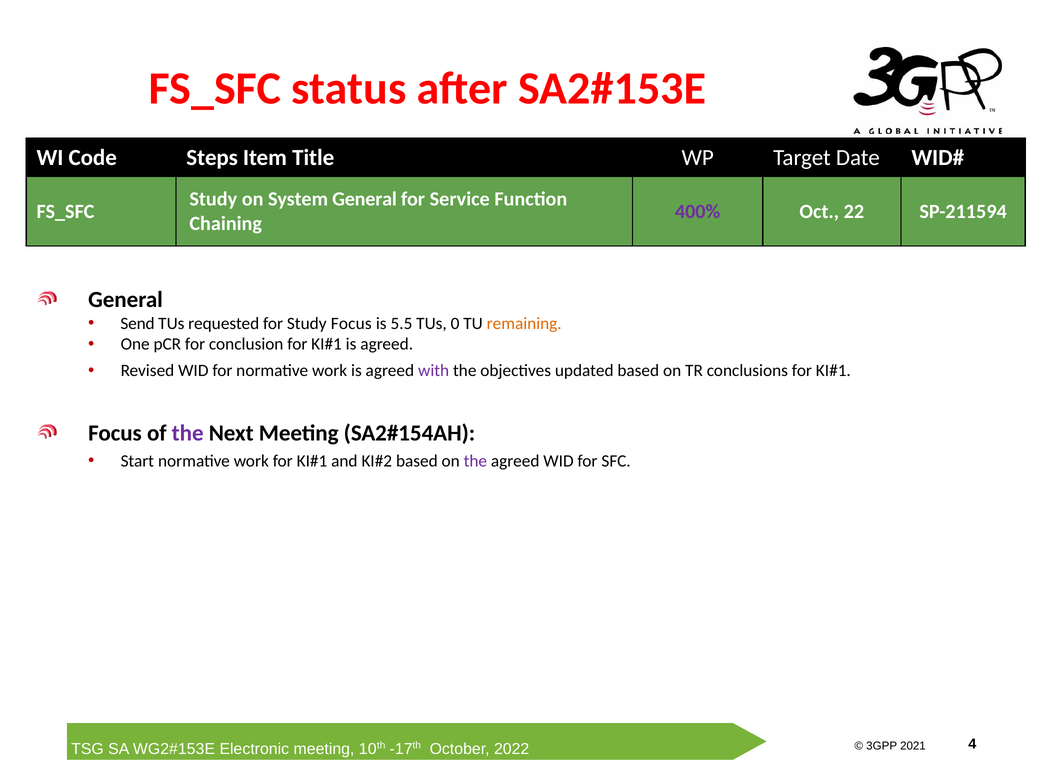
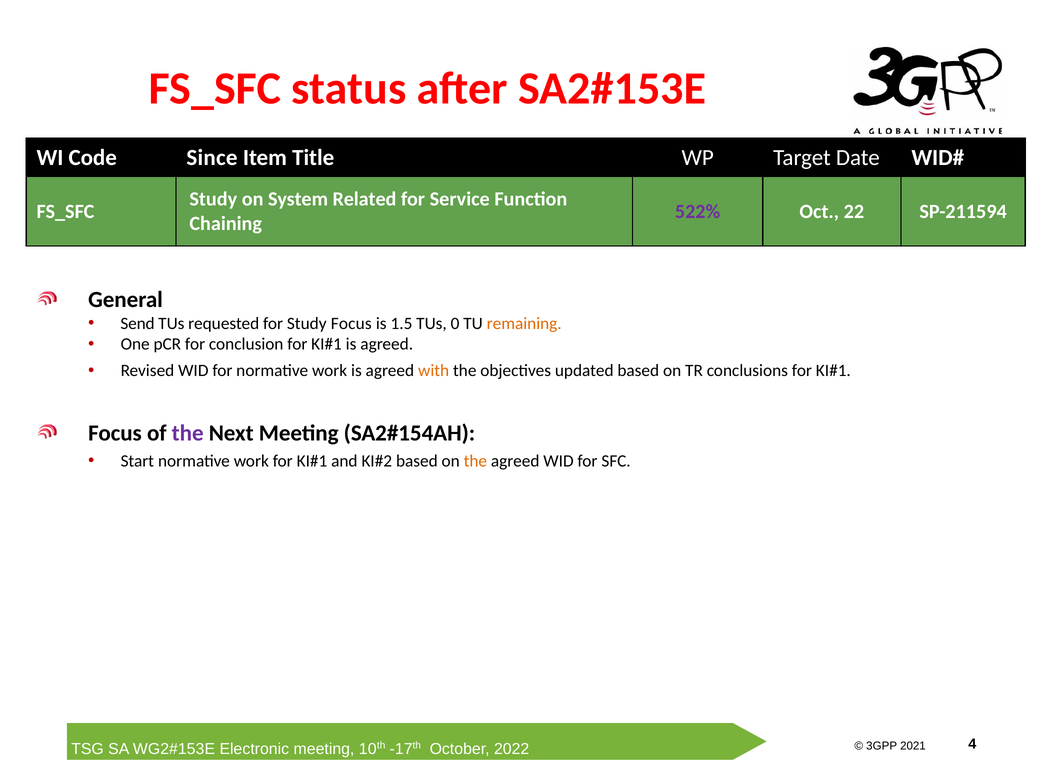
Steps: Steps -> Since
System General: General -> Related
400%: 400% -> 522%
5.5: 5.5 -> 1.5
with colour: purple -> orange
the at (475, 461) colour: purple -> orange
